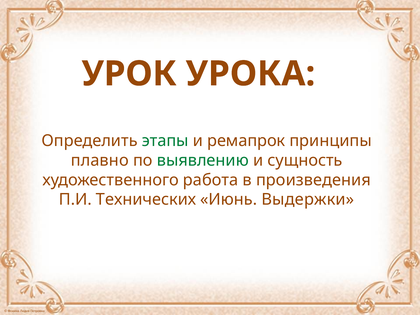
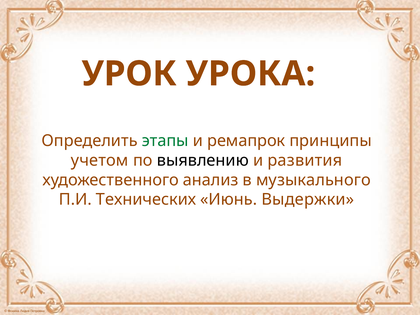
плавно: плавно -> учетом
выявлению colour: green -> black
сущность: сущность -> развития
работа: работа -> анализ
произведения: произведения -> музыкального
